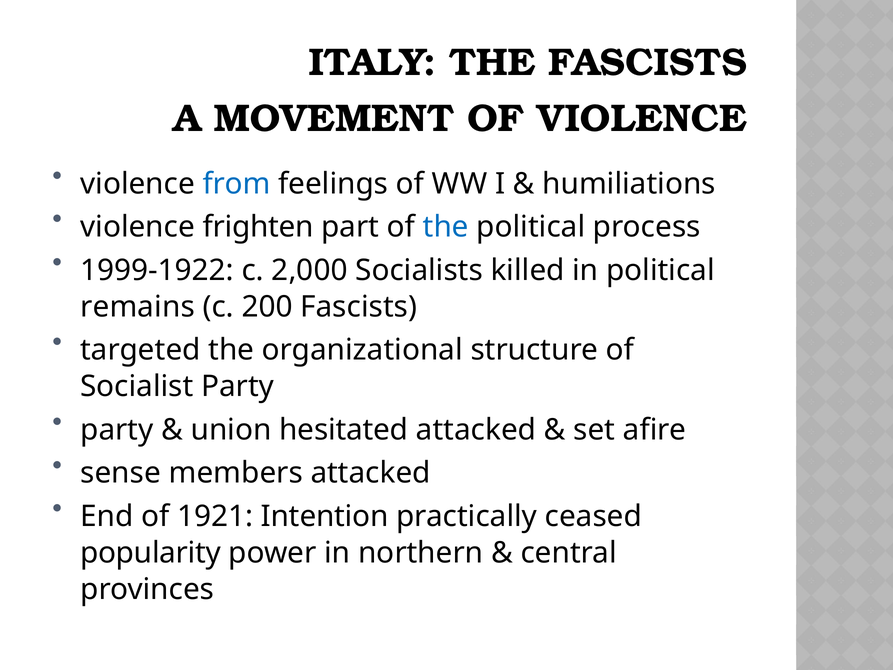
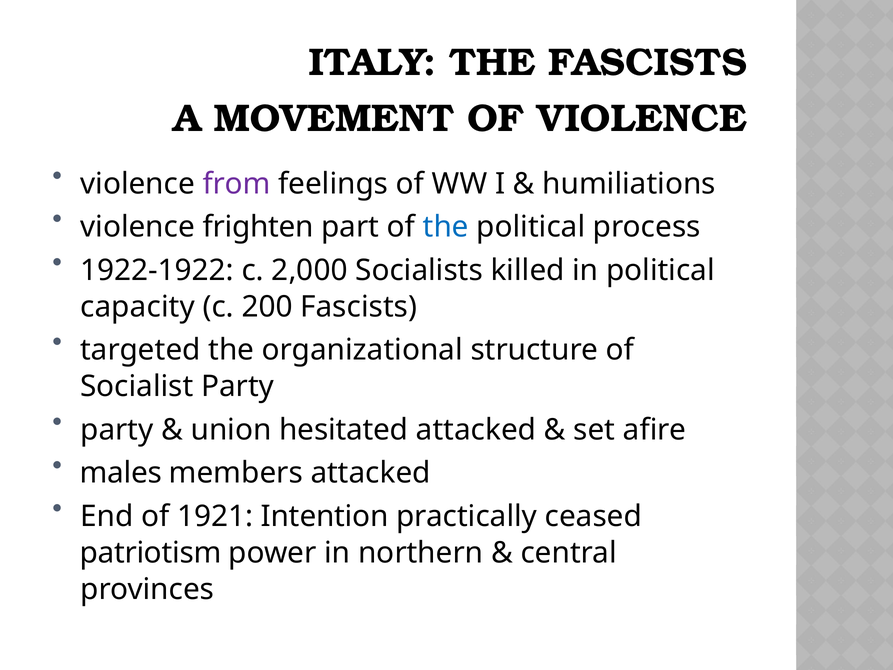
from colour: blue -> purple
1999-1922: 1999-1922 -> 1922-1922
remains: remains -> capacity
sense: sense -> males
popularity: popularity -> patriotism
